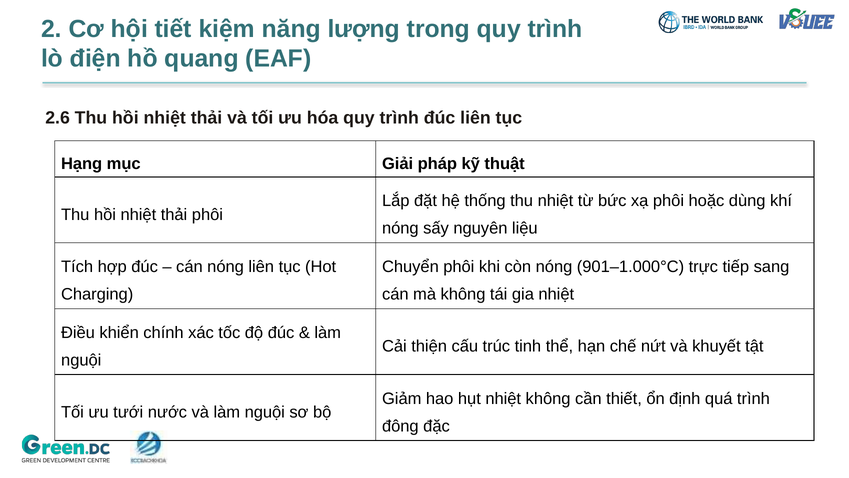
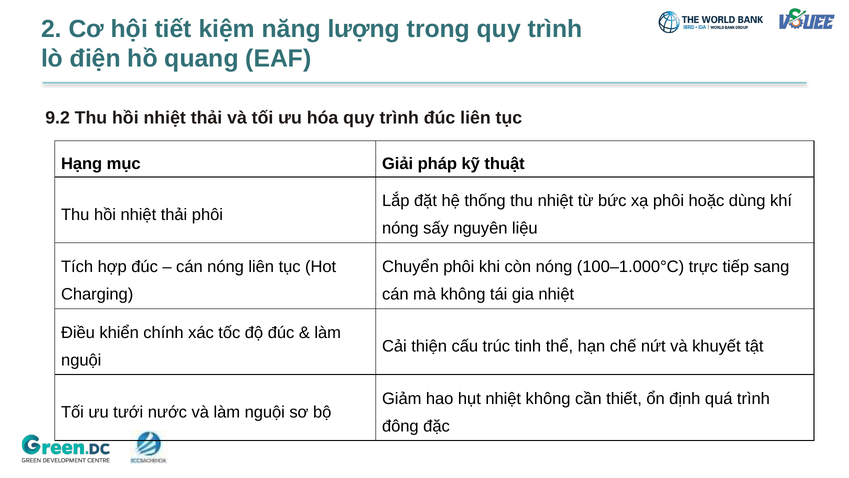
2.6: 2.6 -> 9.2
901–1.000°C: 901–1.000°C -> 100–1.000°C
